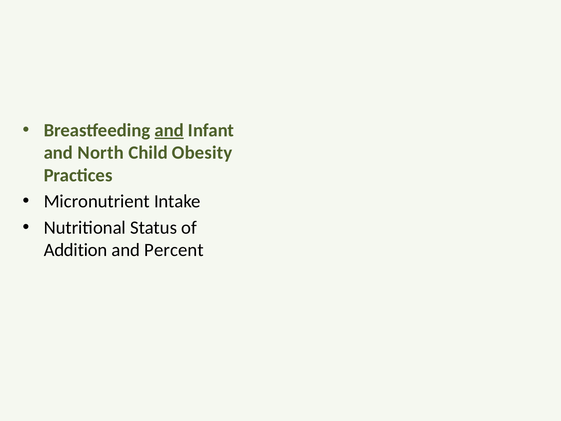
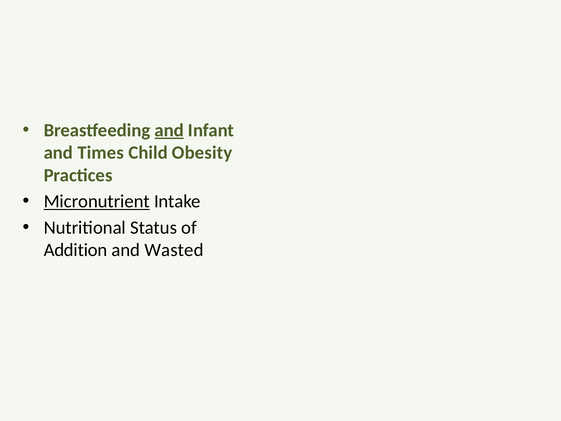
North: North -> Times
Micronutrient underline: none -> present
Percent: Percent -> Wasted
